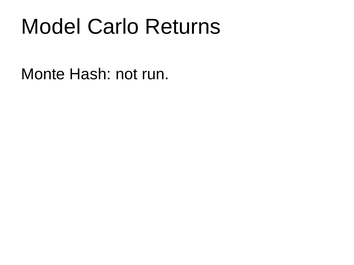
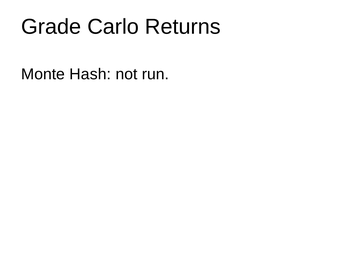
Model: Model -> Grade
